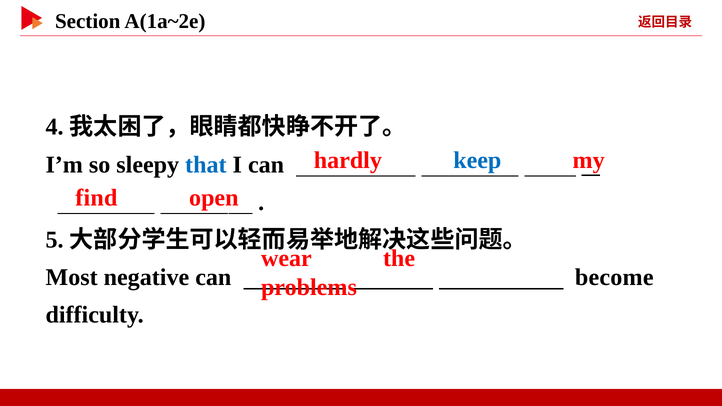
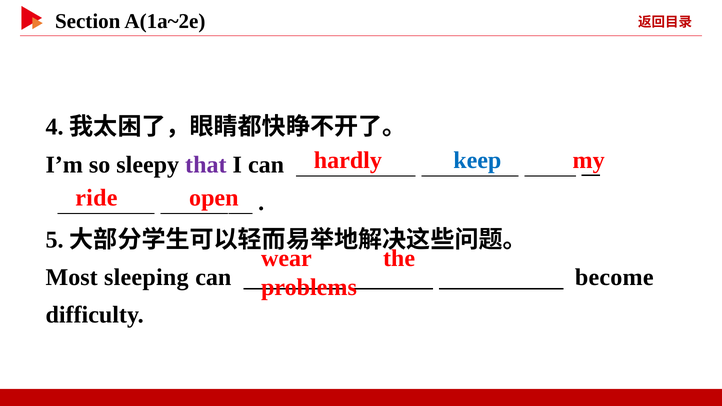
that colour: blue -> purple
find: find -> ride
negative: negative -> sleeping
